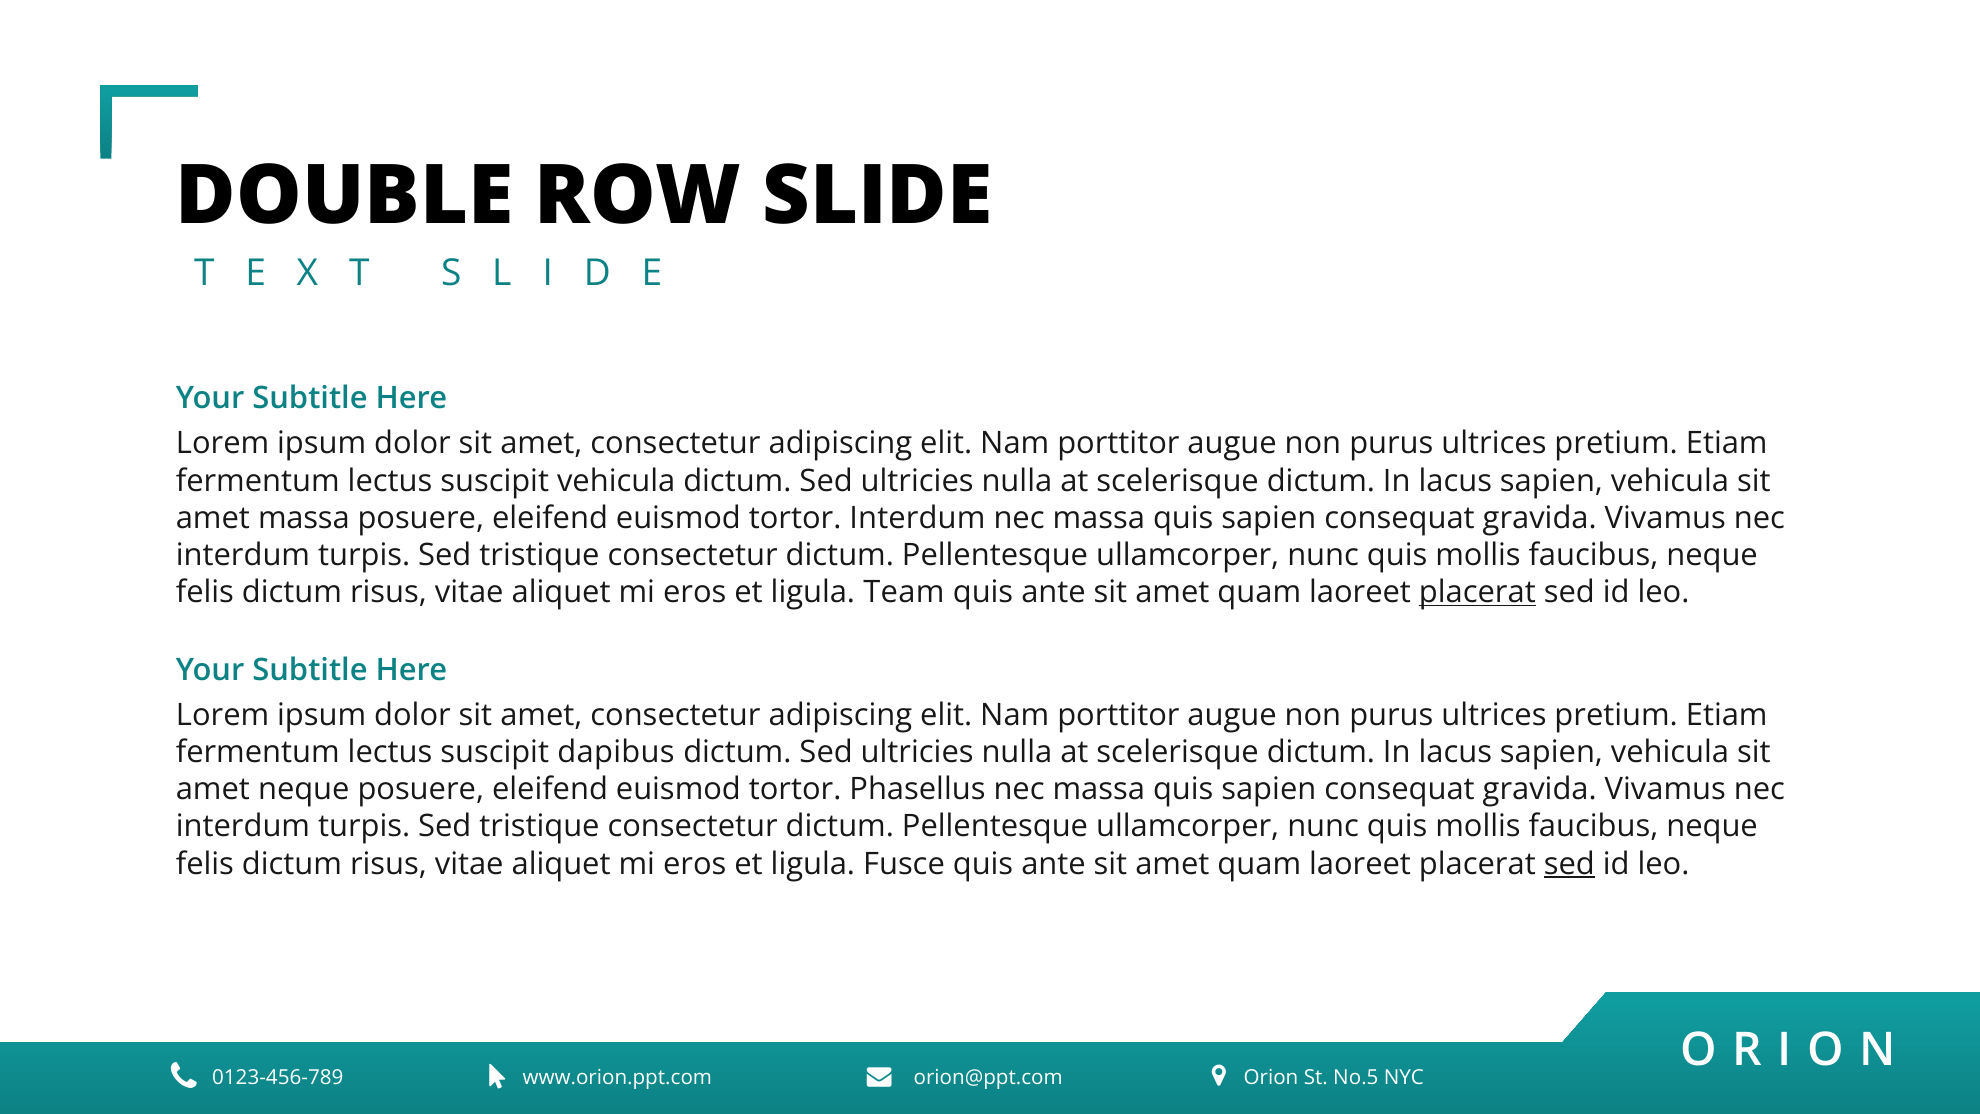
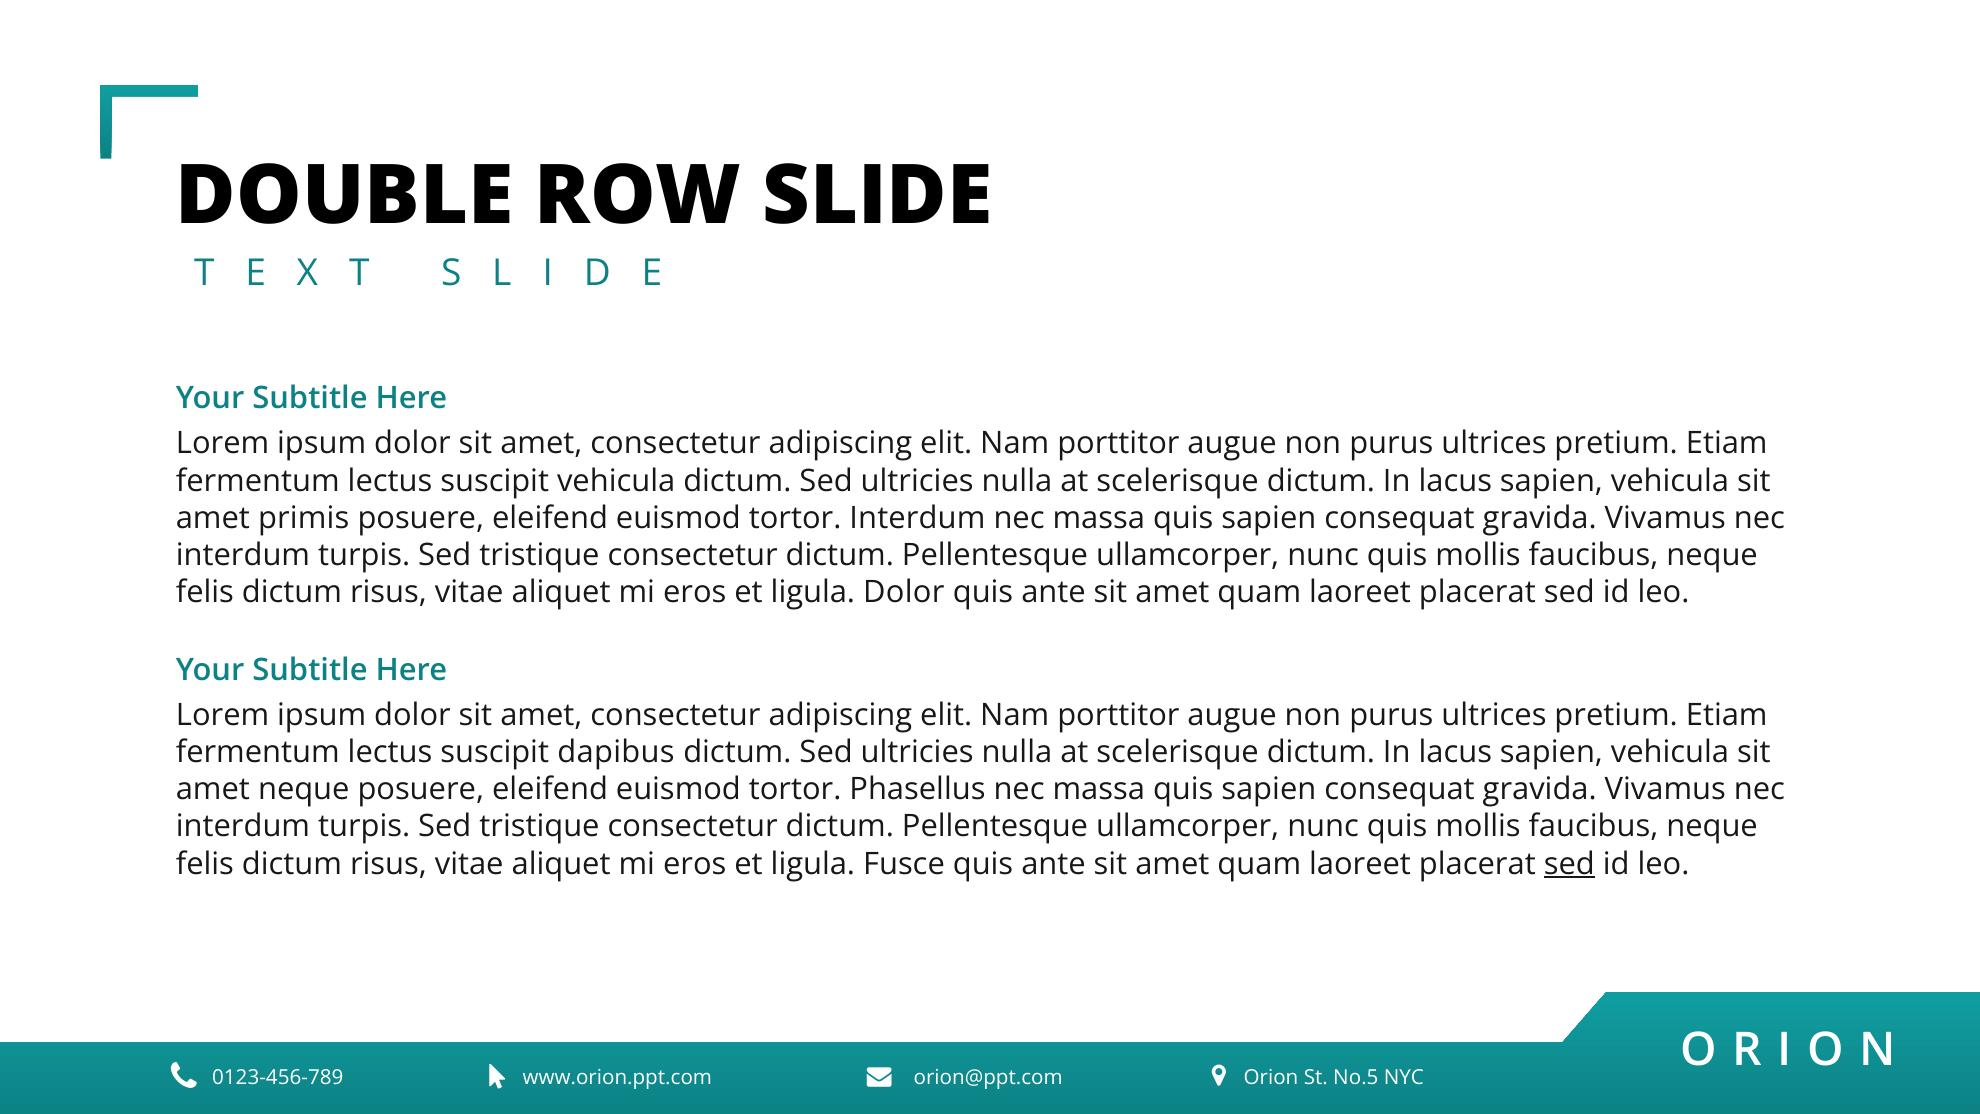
amet massa: massa -> primis
ligula Team: Team -> Dolor
placerat at (1477, 592) underline: present -> none
